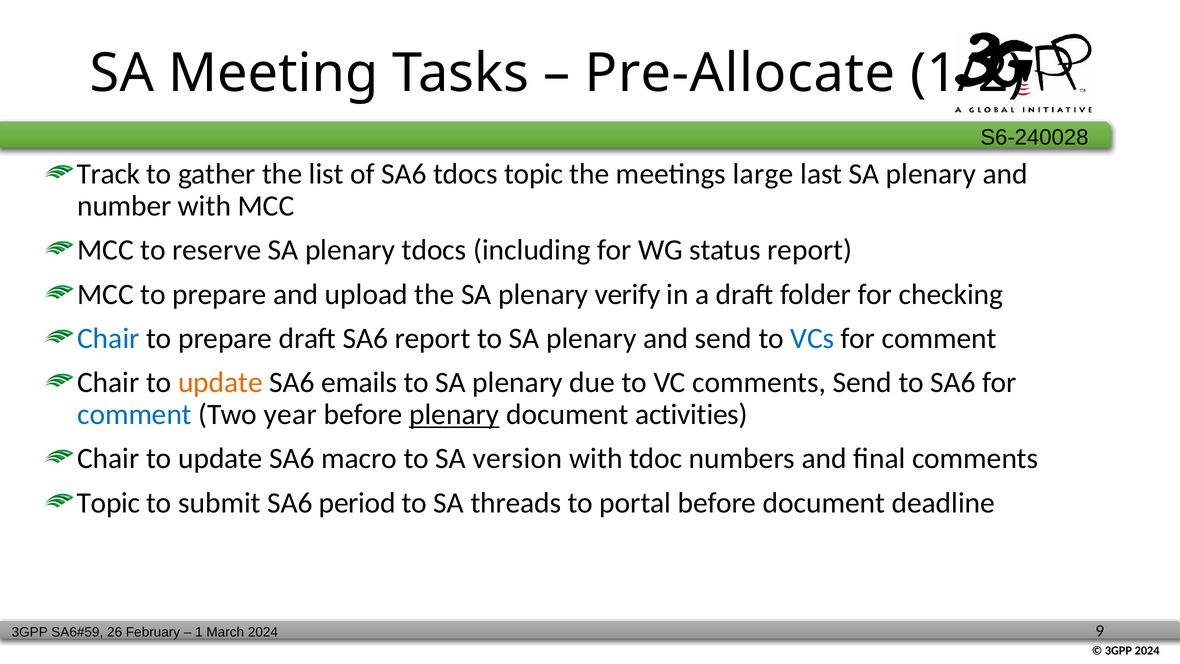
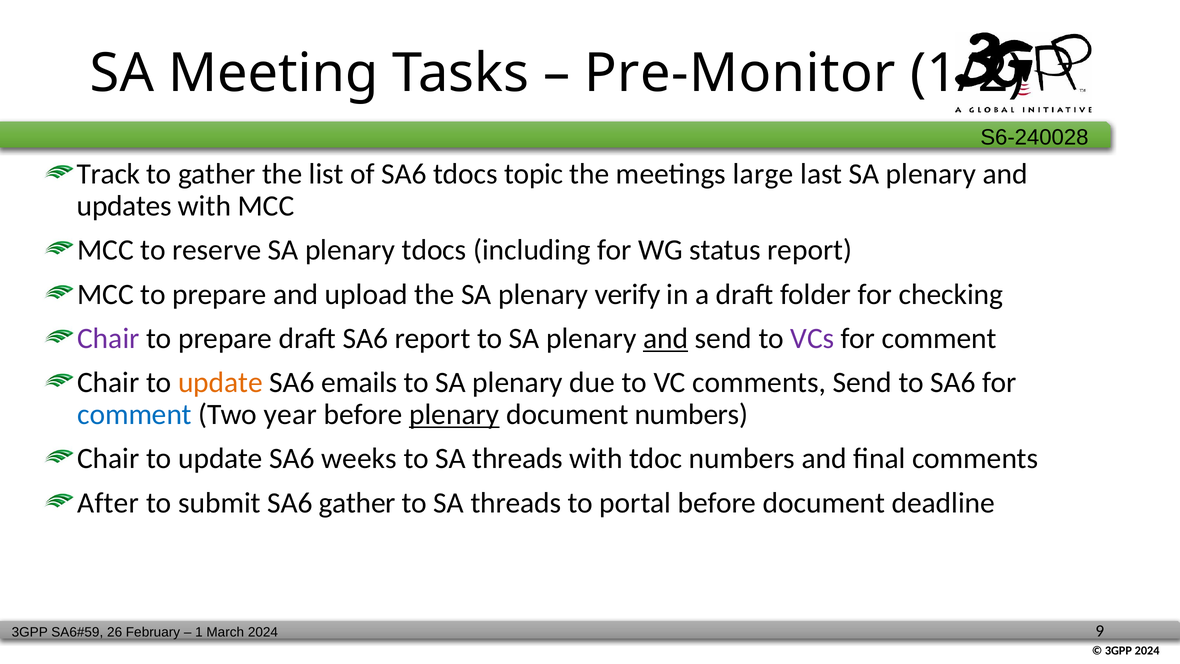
Pre-Allocate: Pre-Allocate -> Pre-Monitor
number: number -> updates
Chair at (108, 338) colour: blue -> purple
and at (666, 338) underline: none -> present
VCs colour: blue -> purple
document activities: activities -> numbers
macro: macro -> weeks
version at (517, 459): version -> threads
Topic at (109, 503): Topic -> After
SA6 period: period -> gather
